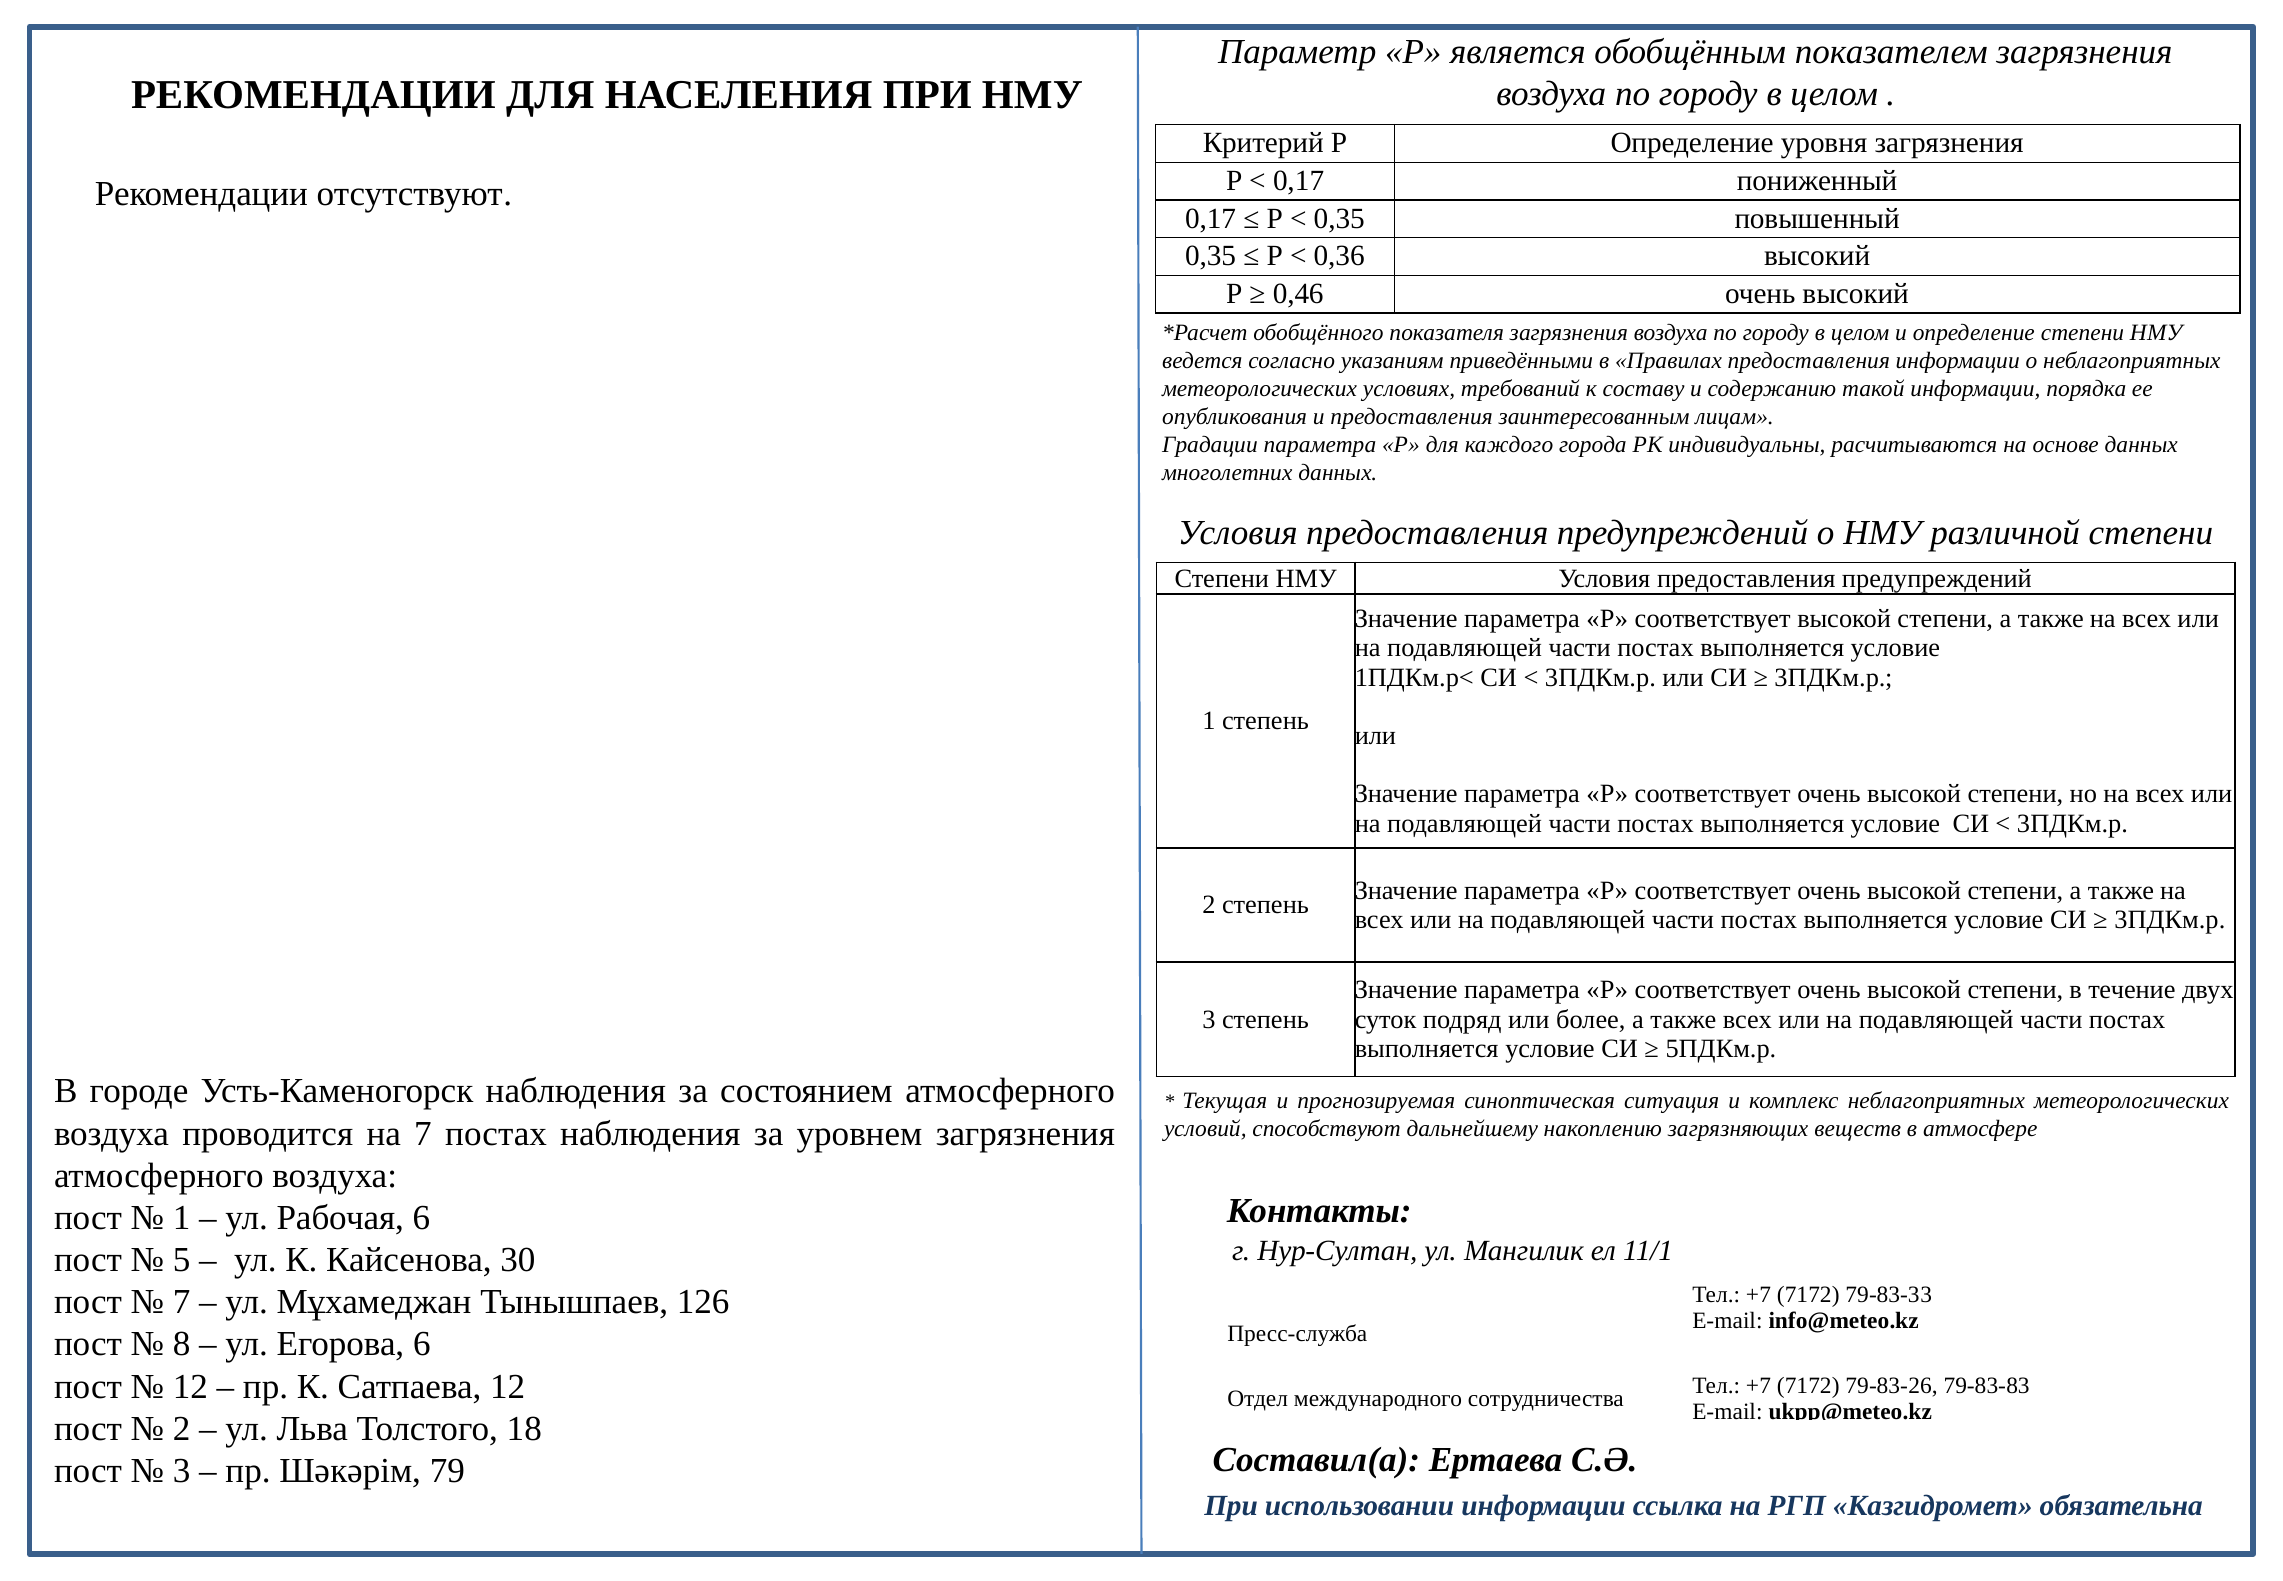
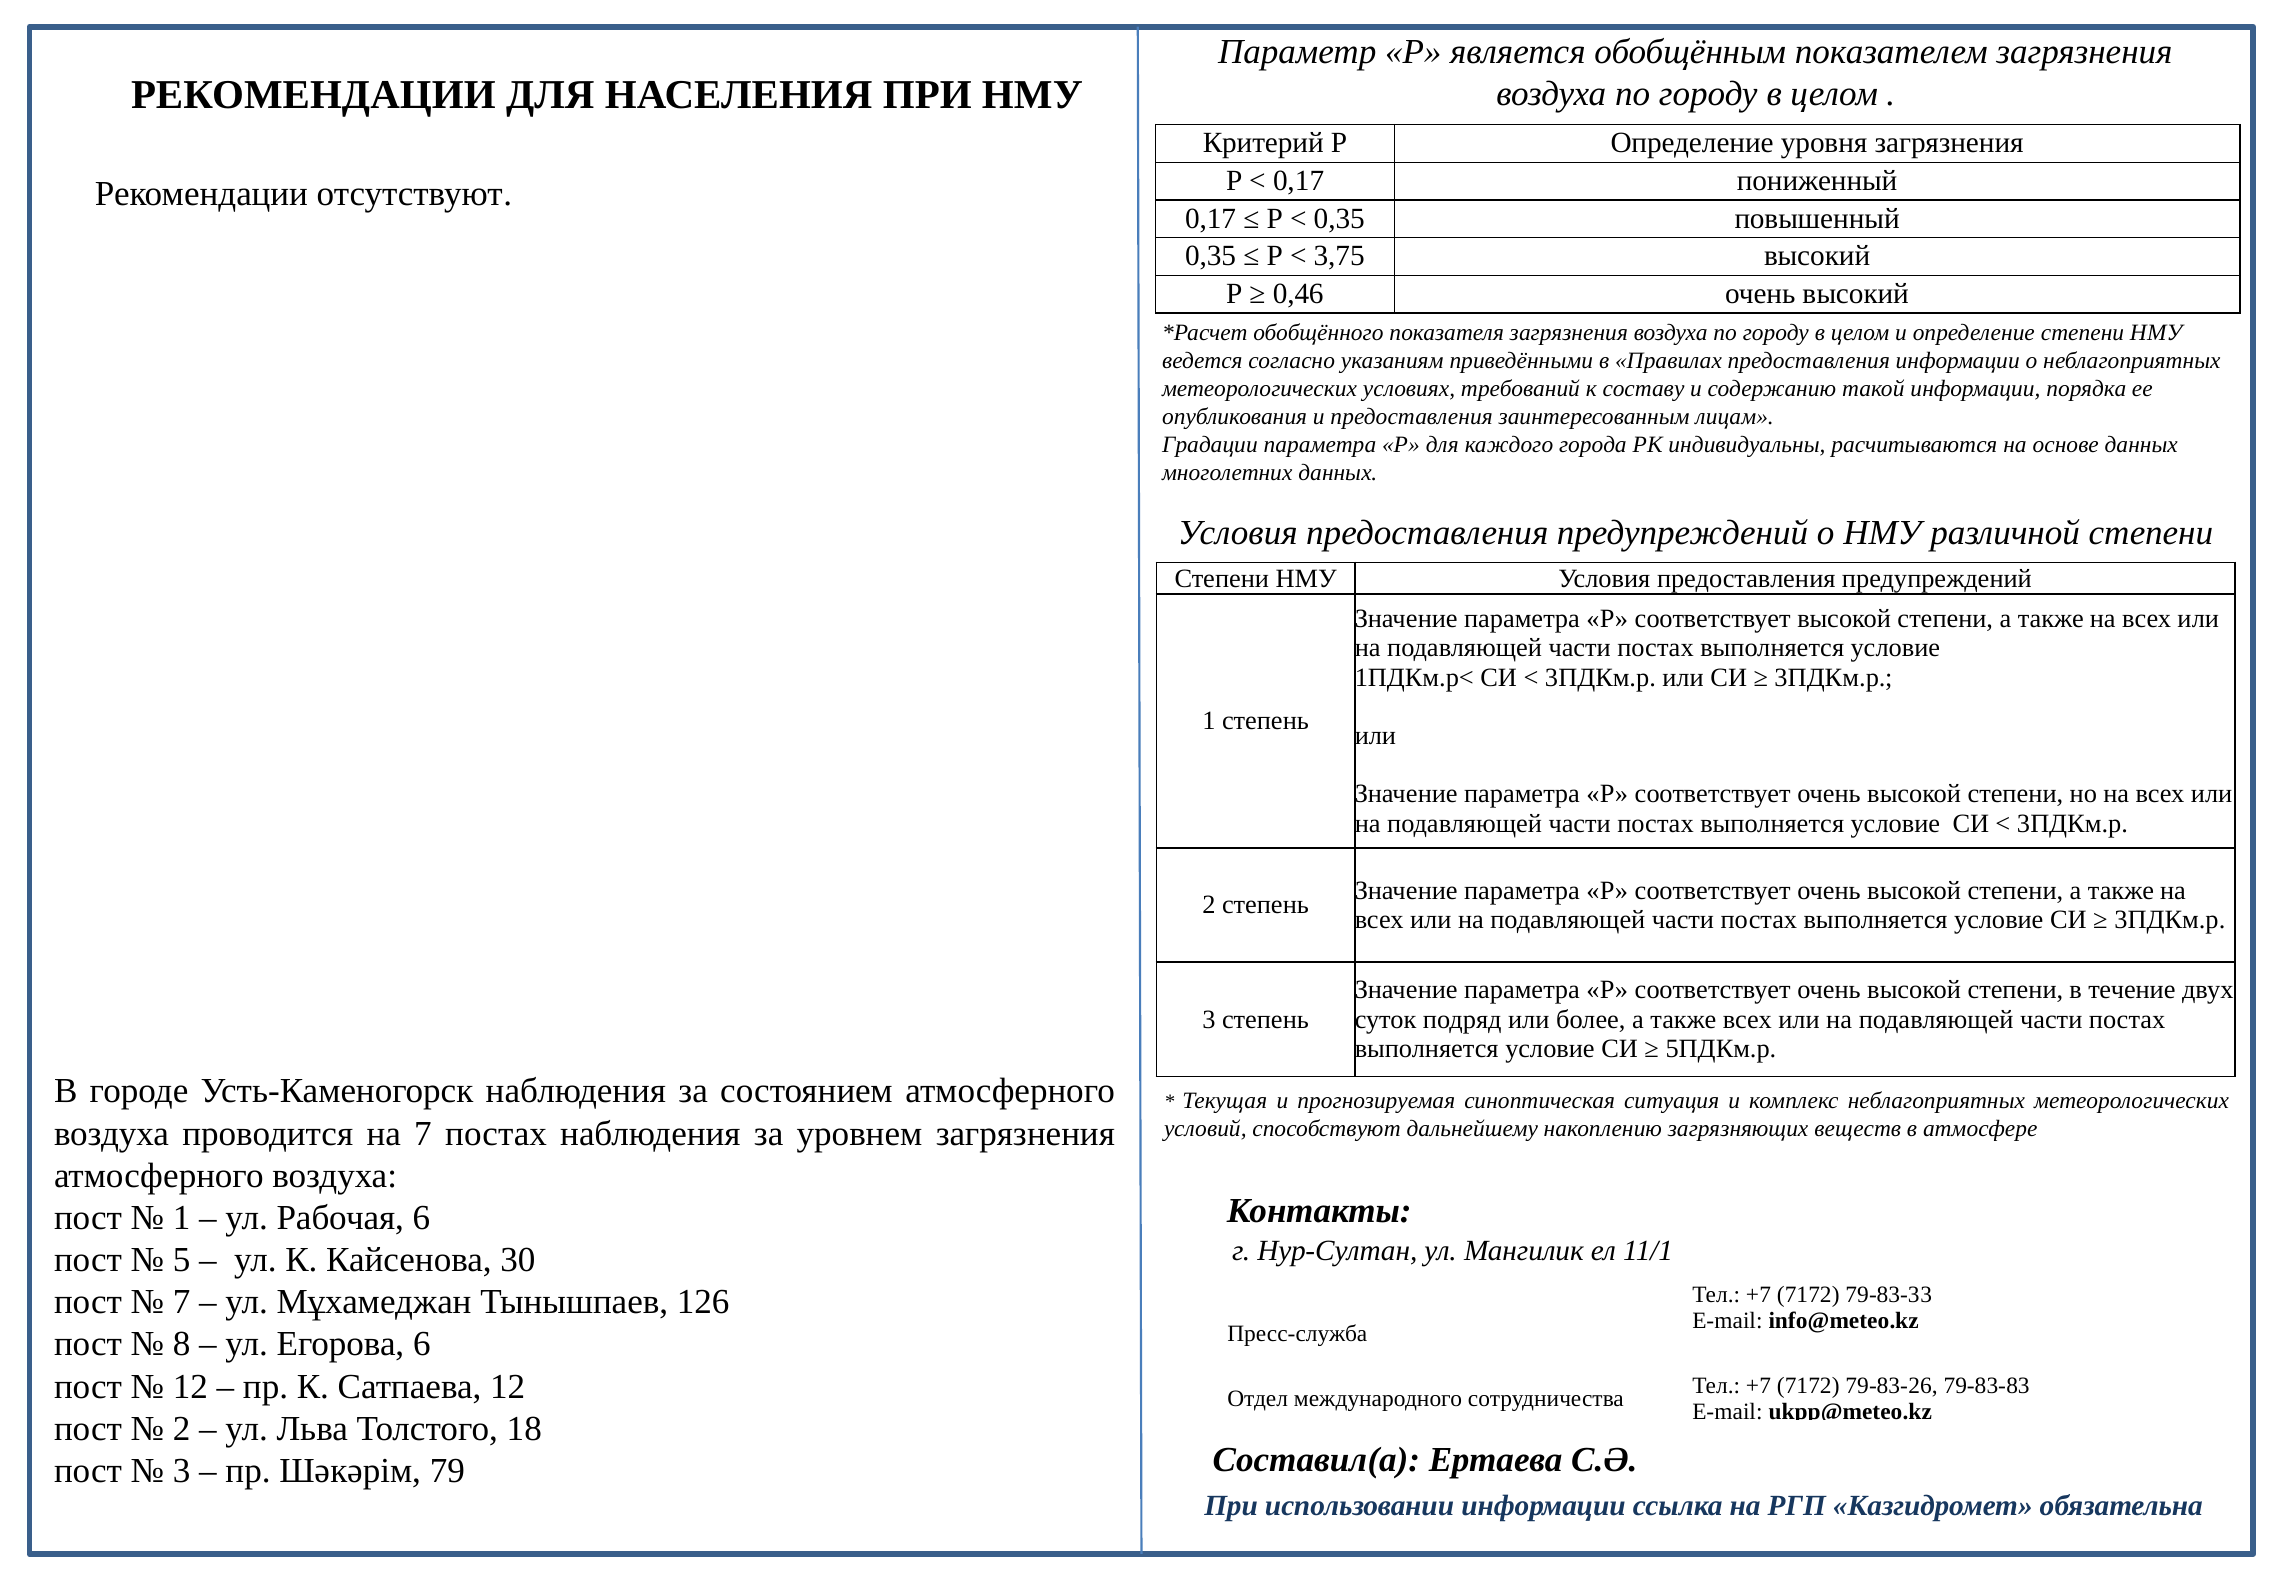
0,36: 0,36 -> 3,75
